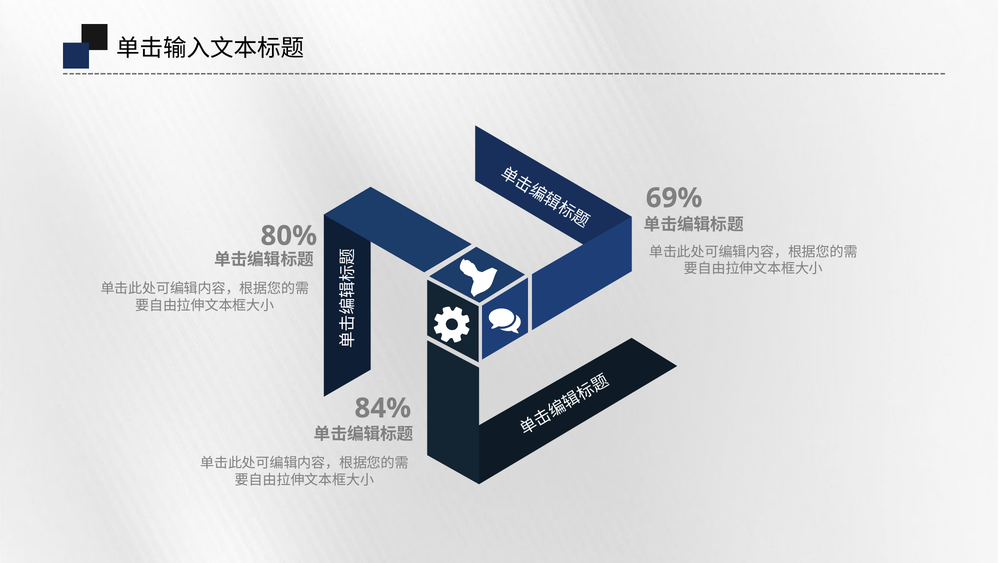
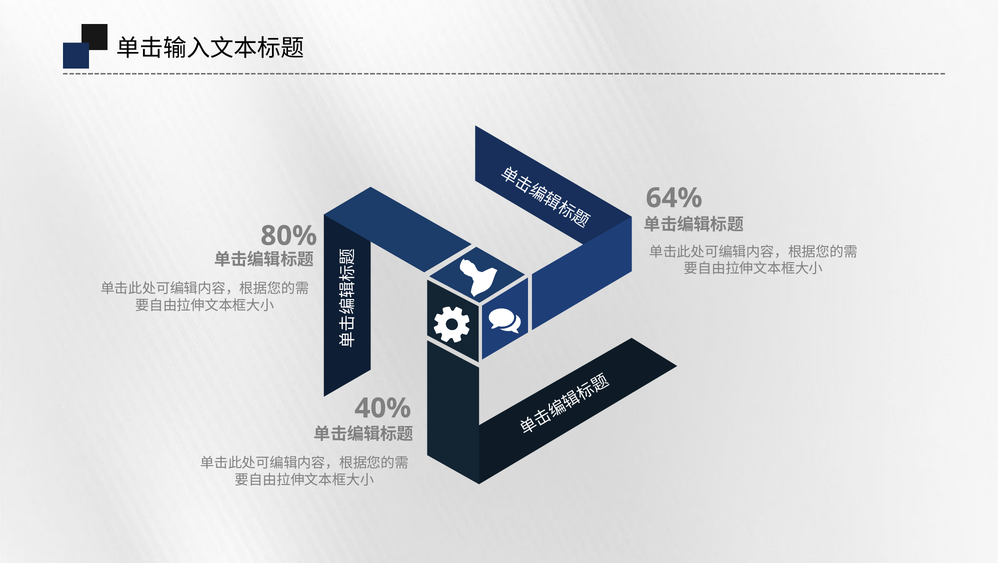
69%: 69% -> 64%
84%: 84% -> 40%
